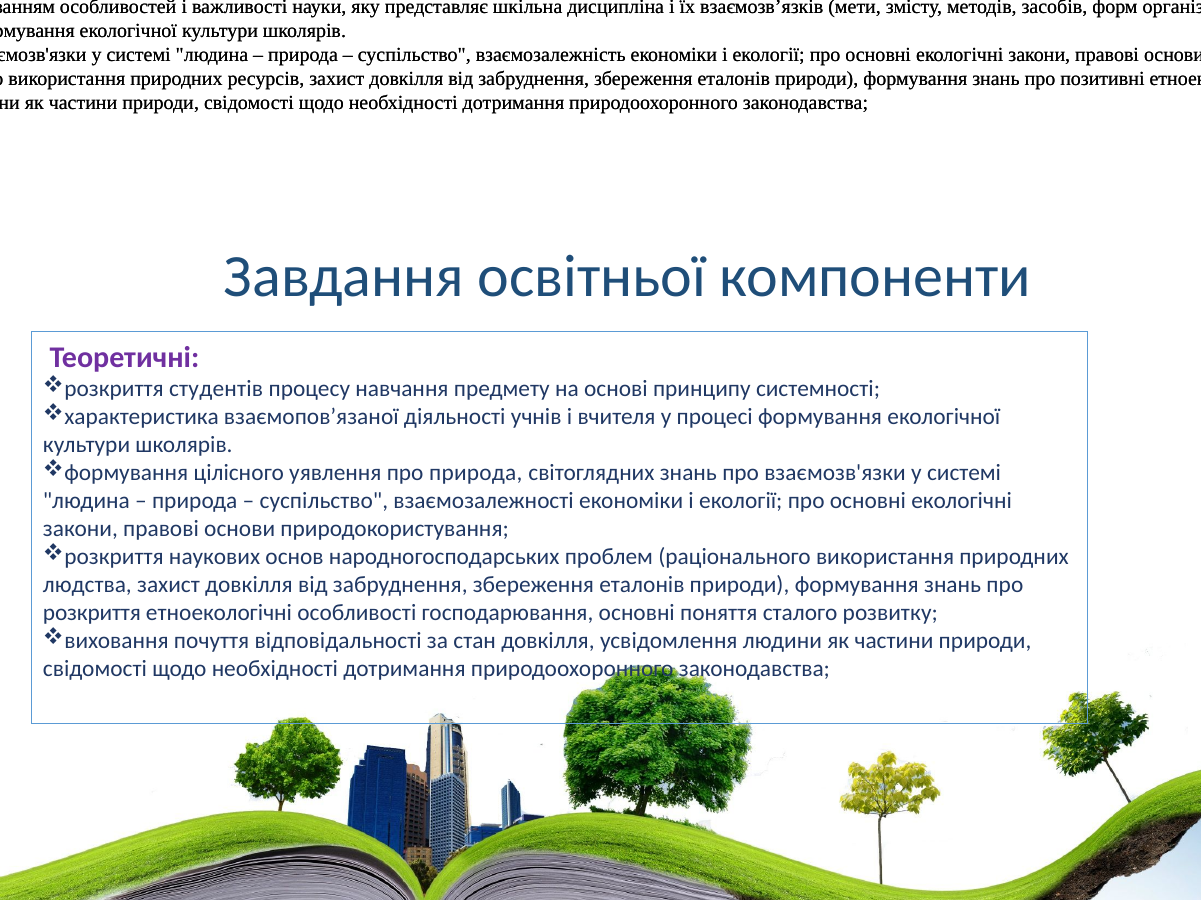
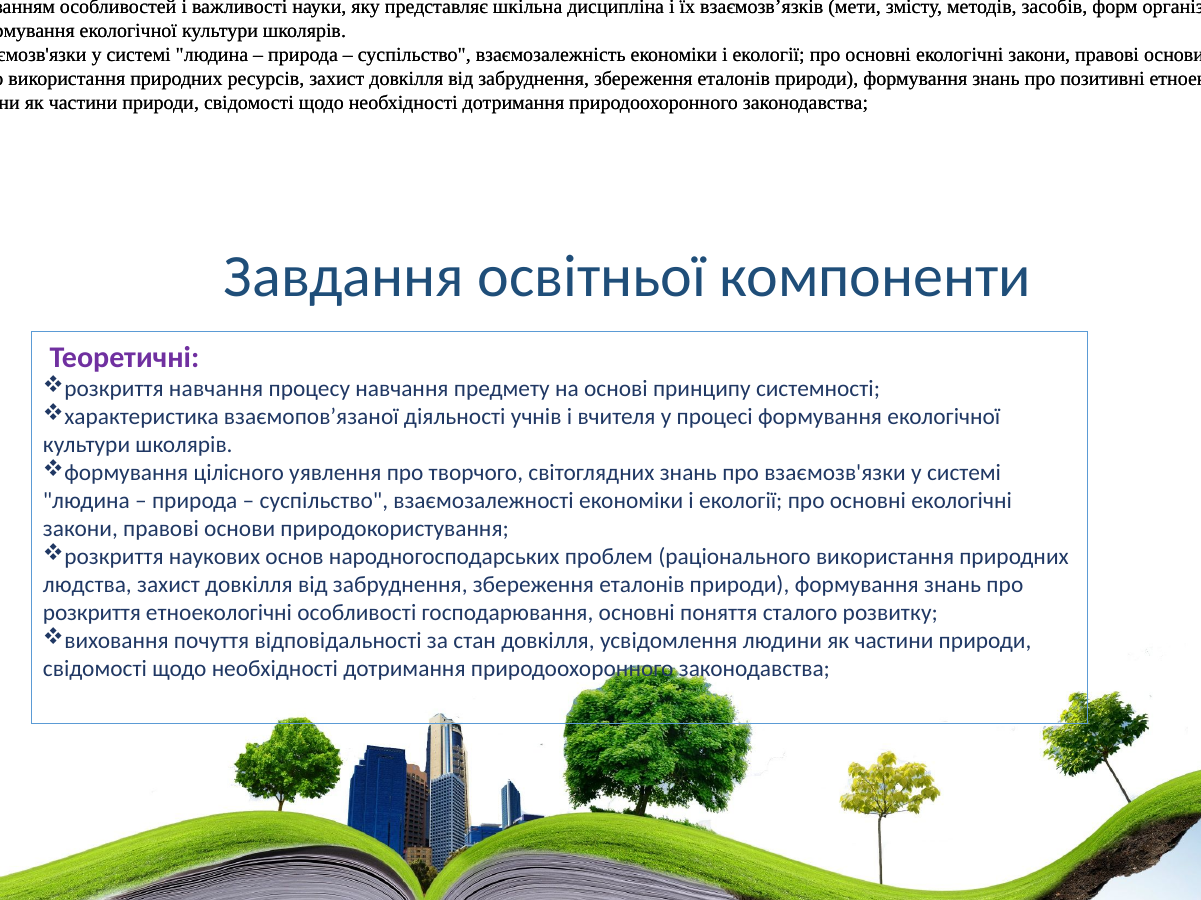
студентів at (216, 389): студентів -> навчання
про природа: природа -> творчого
